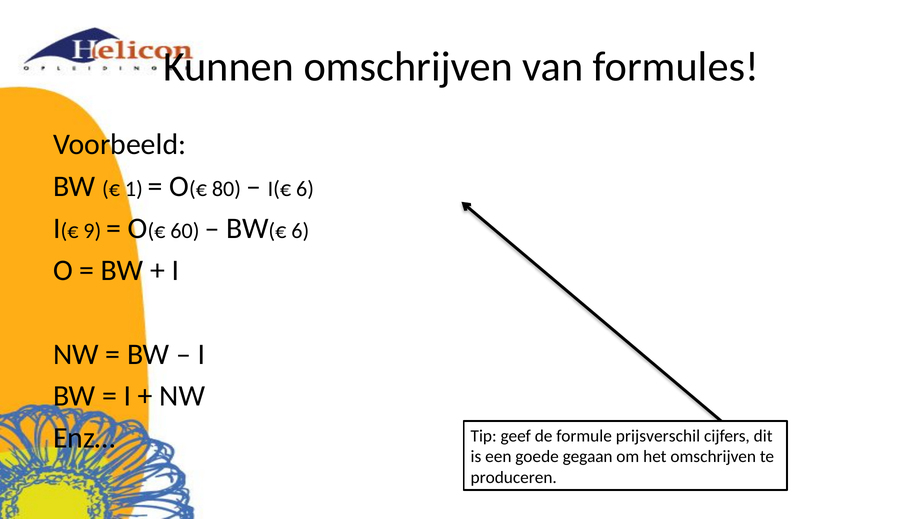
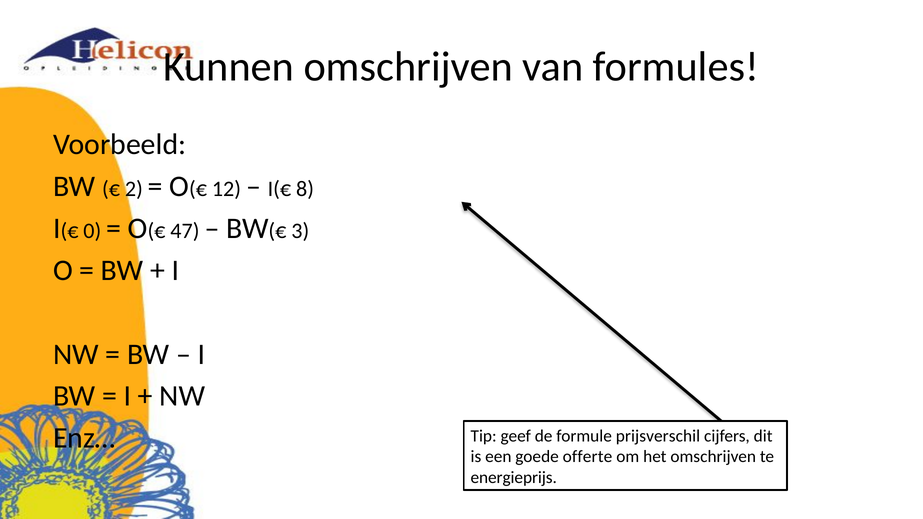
1: 1 -> 2
80: 80 -> 12
I(€ 6: 6 -> 8
9: 9 -> 0
60: 60 -> 47
6 at (300, 231): 6 -> 3
gegaan: gegaan -> offerte
produceren: produceren -> energieprijs
